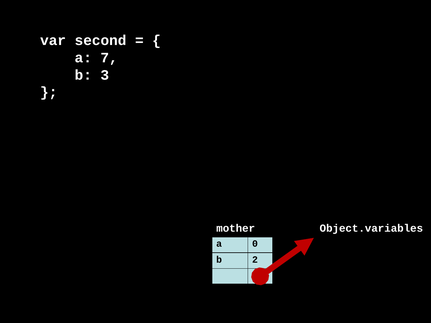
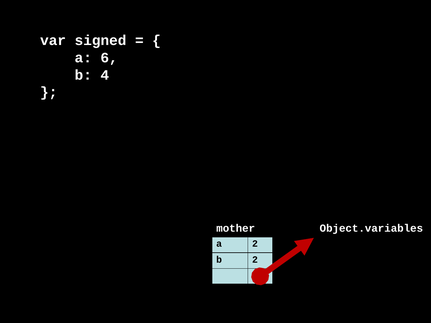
second: second -> signed
7: 7 -> 6
3: 3 -> 4
a 0: 0 -> 2
